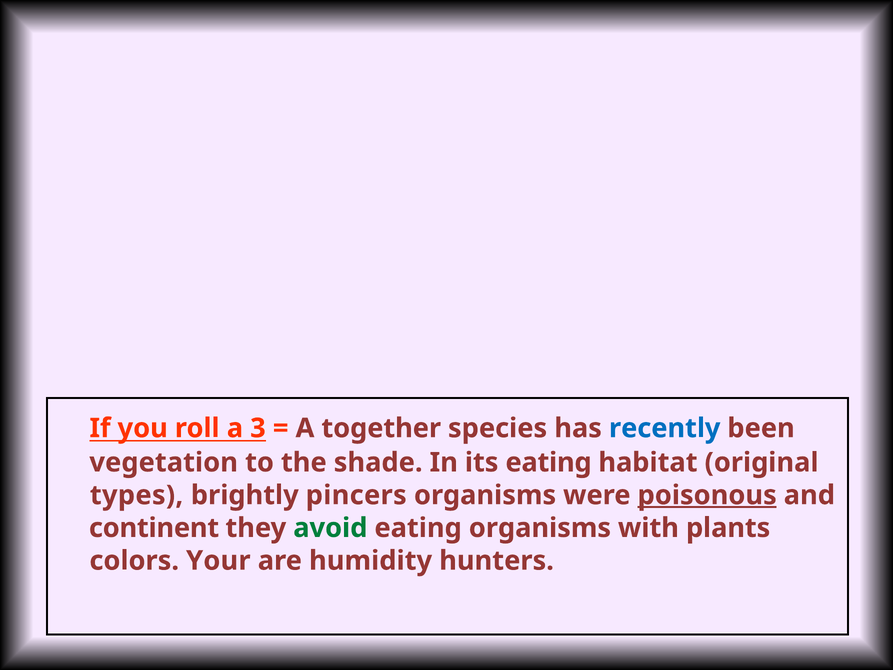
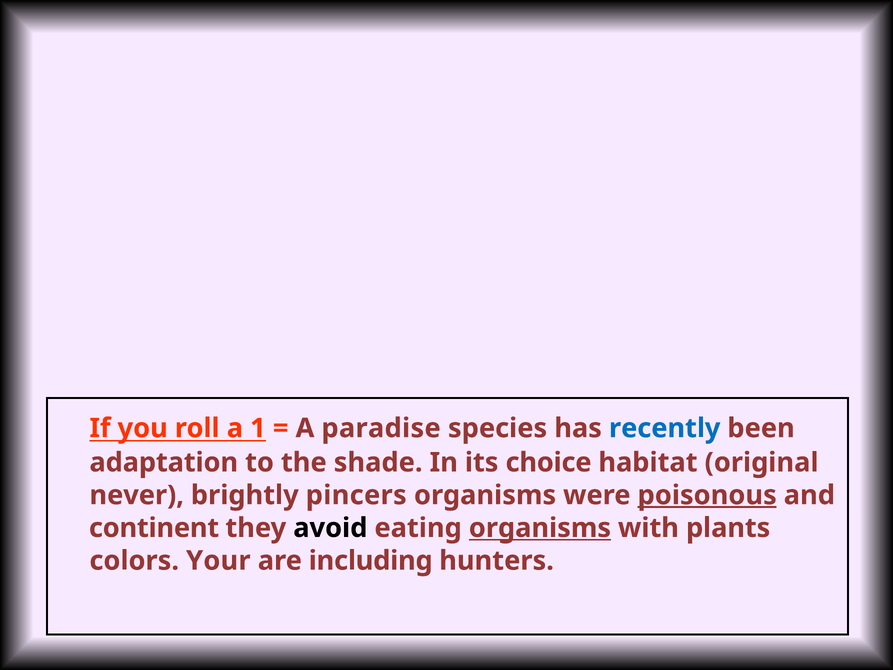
3: 3 -> 1
together: together -> paradise
vegetation: vegetation -> adaptation
its eating: eating -> choice
types: types -> never
avoid colour: green -> black
organisms at (540, 528) underline: none -> present
humidity: humidity -> including
